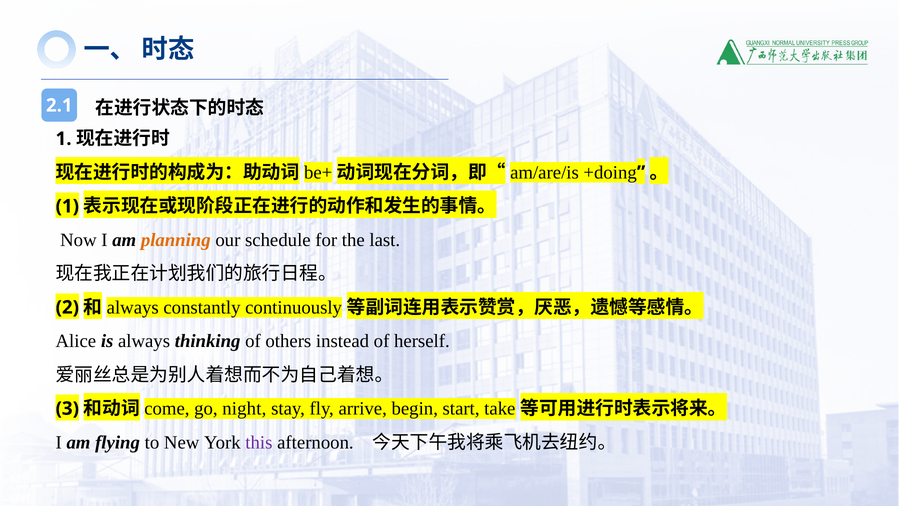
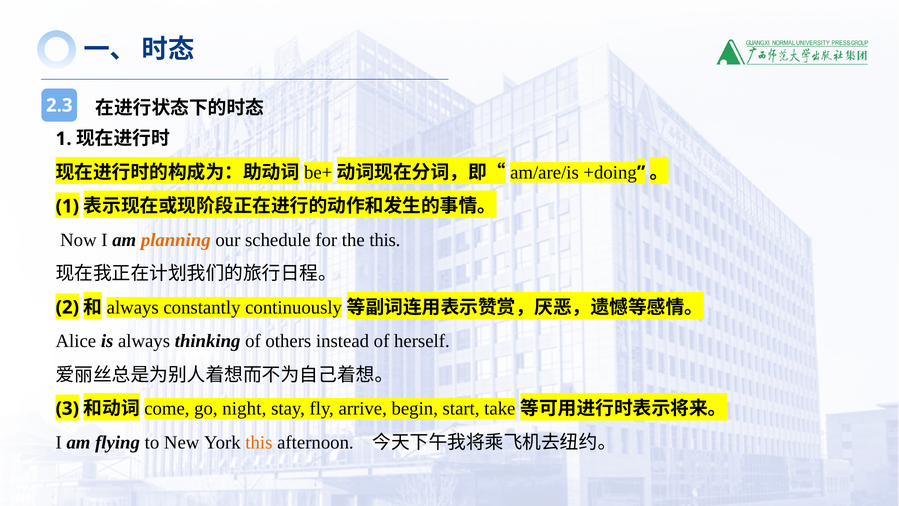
2.1: 2.1 -> 2.3
the last: last -> this
this at (259, 442) colour: purple -> orange
